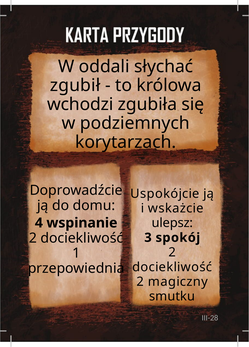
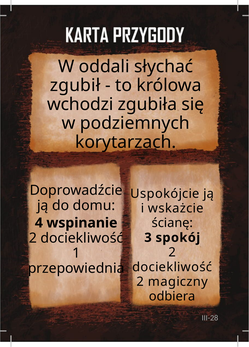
ulepsz: ulepsz -> ścianę
smutku: smutku -> odbiera
